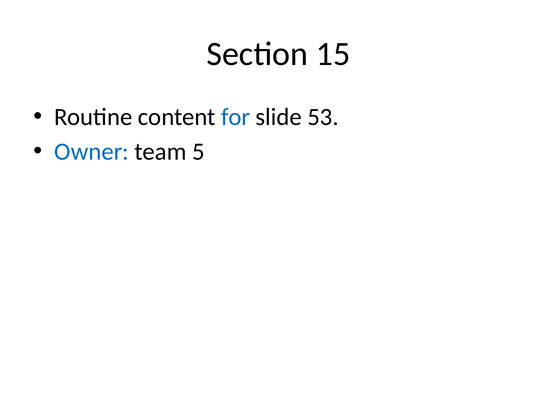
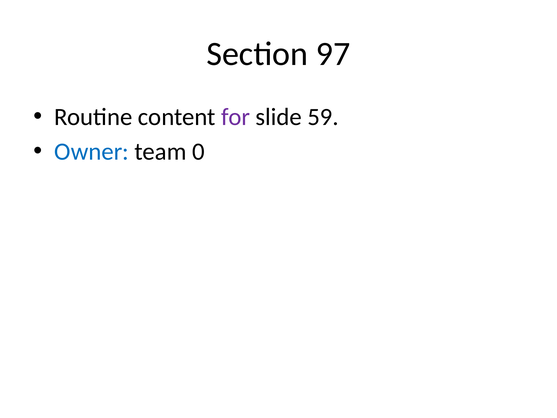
15: 15 -> 97
for colour: blue -> purple
53: 53 -> 59
5: 5 -> 0
